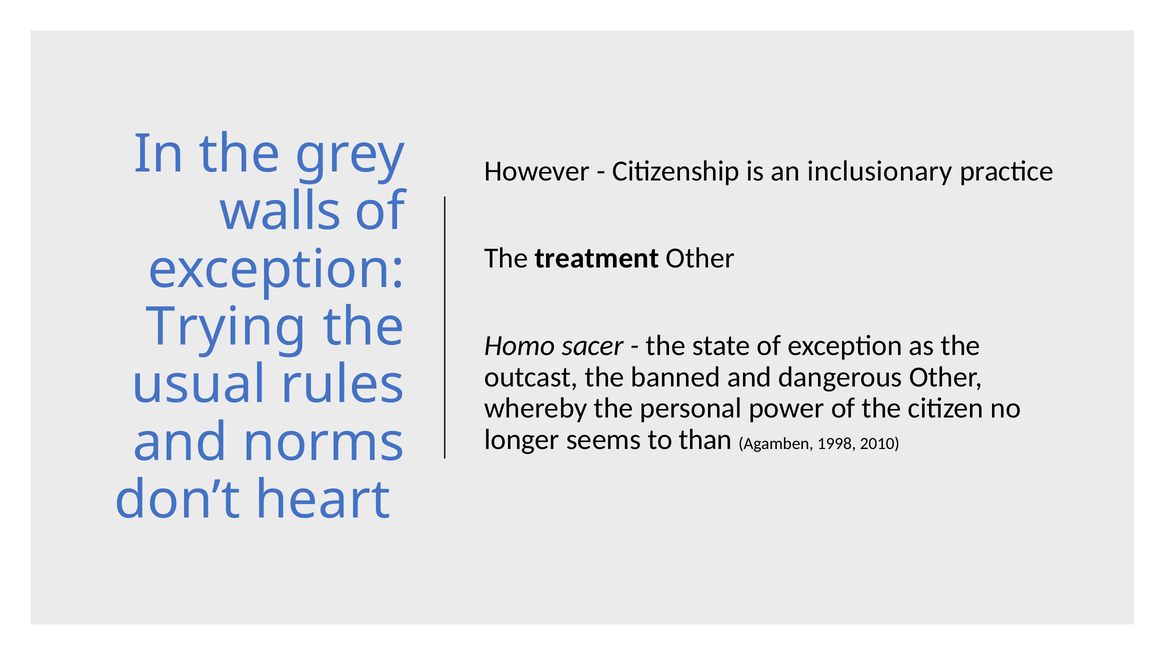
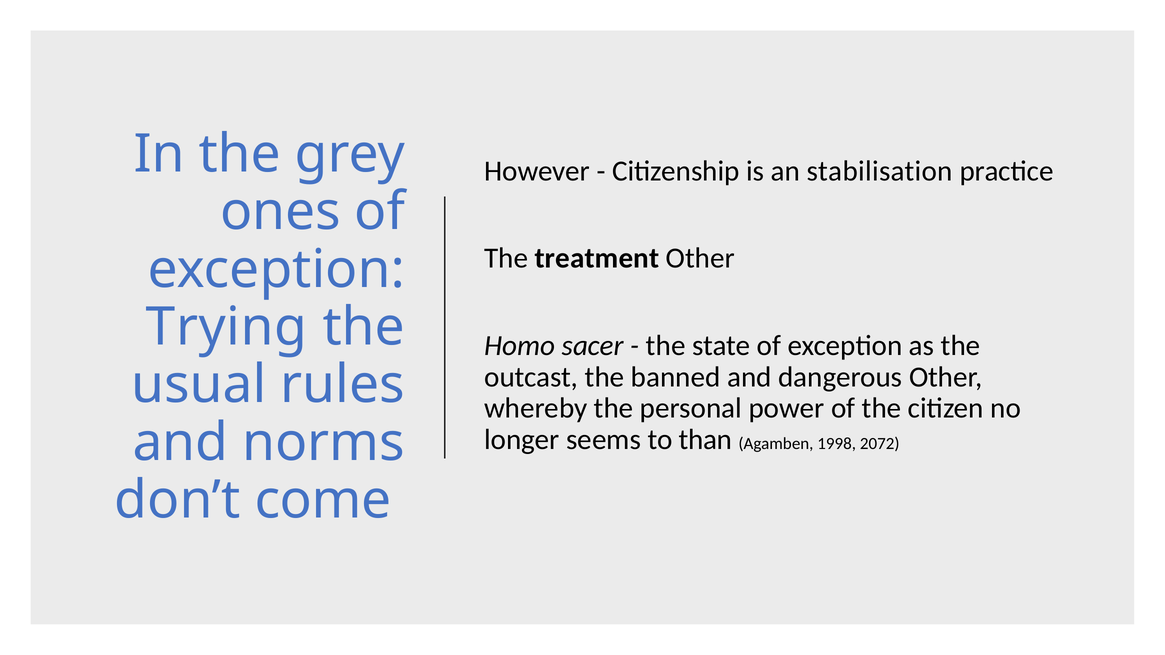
inclusionary: inclusionary -> stabilisation
walls: walls -> ones
2010: 2010 -> 2072
heart: heart -> come
